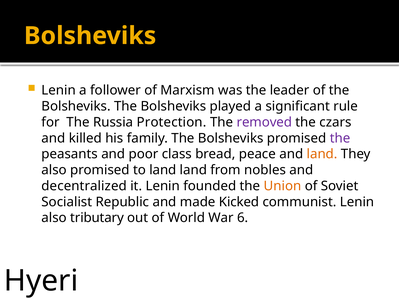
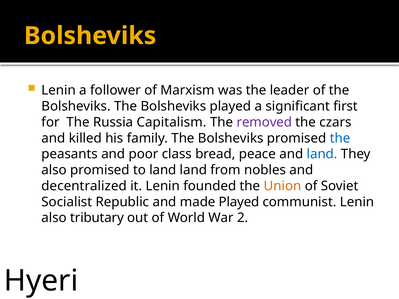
rule: rule -> first
Protection: Protection -> Capitalism
the at (340, 138) colour: purple -> blue
land at (322, 154) colour: orange -> blue
made Kicked: Kicked -> Played
6: 6 -> 2
